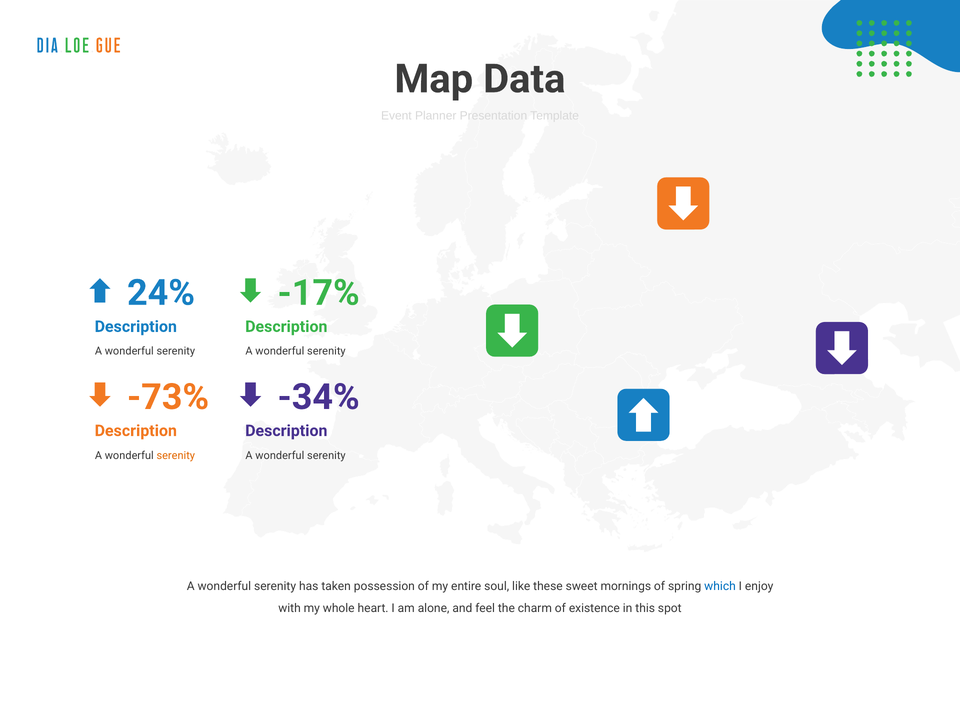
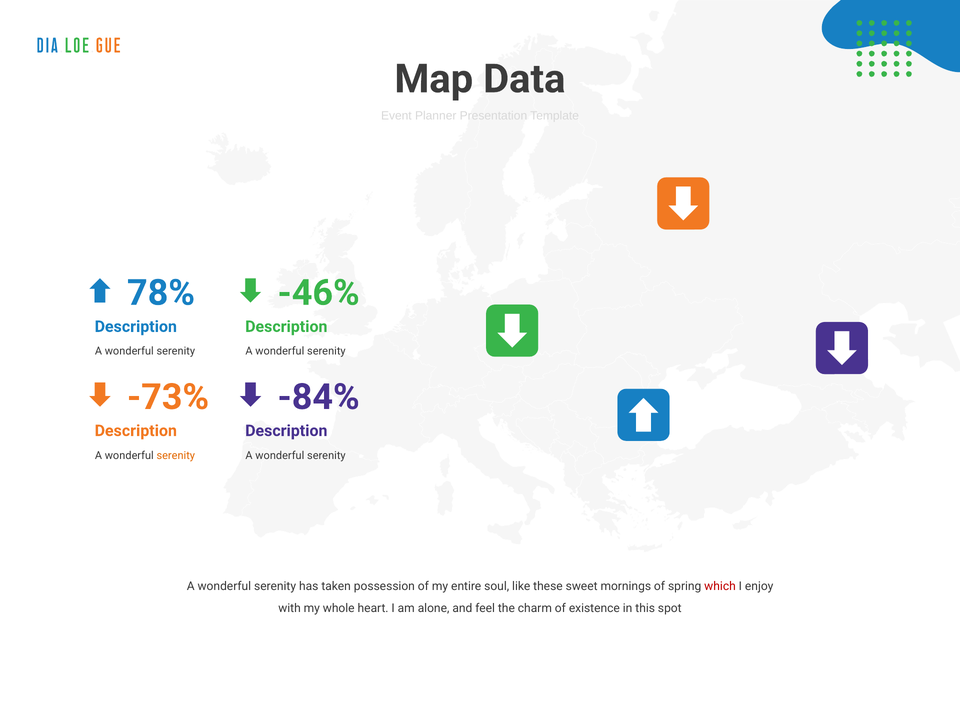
24%: 24% -> 78%
-17%: -17% -> -46%
-34%: -34% -> -84%
which colour: blue -> red
